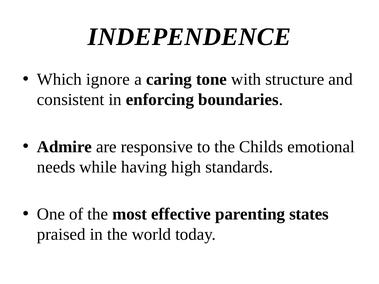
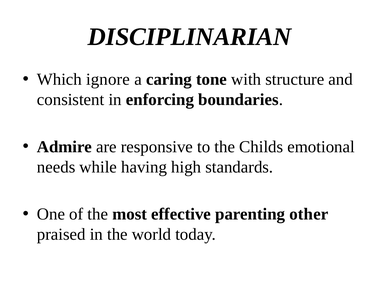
INDEPENDENCE: INDEPENDENCE -> DISCIPLINARIAN
states: states -> other
